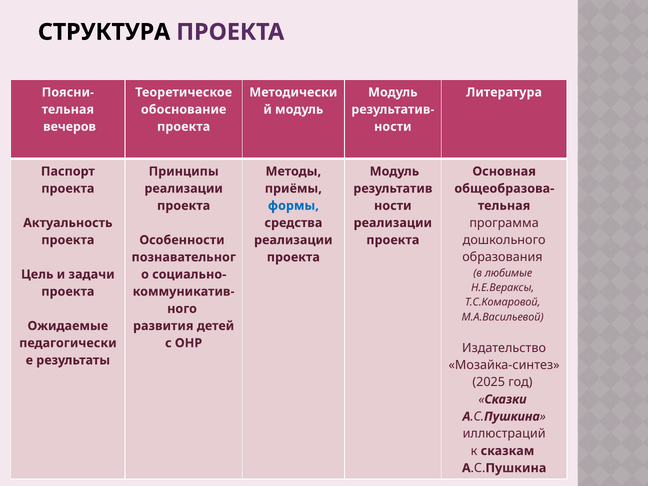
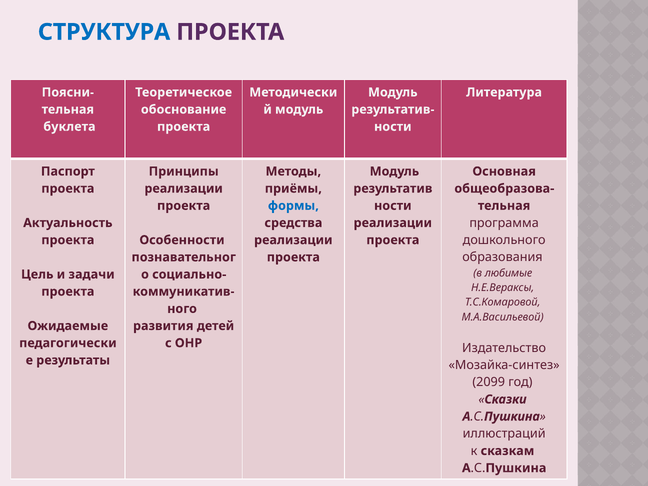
СТРУКТУРА colour: black -> blue
вечеров: вечеров -> буклета
2025: 2025 -> 2099
